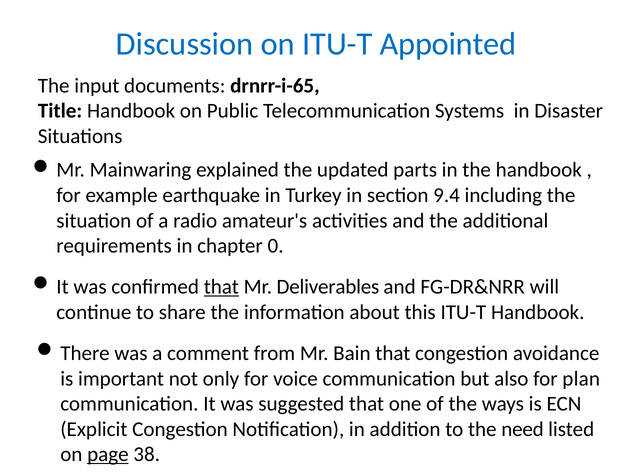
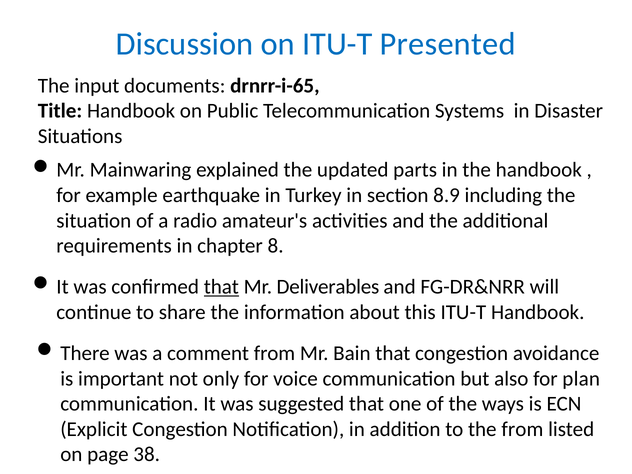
Appointed: Appointed -> Presented
9.4: 9.4 -> 8.9
0: 0 -> 8
the need: need -> from
page underline: present -> none
